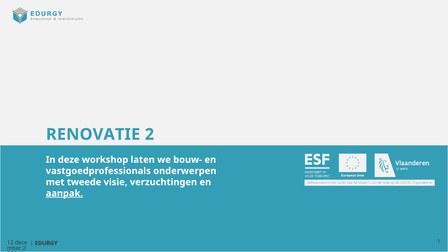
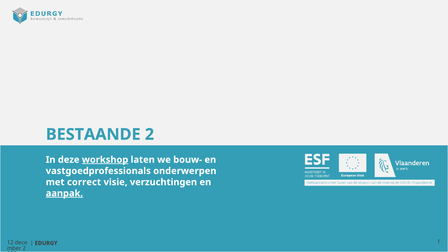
RENOVATIE: RENOVATIE -> BESTAANDE
workshop underline: none -> present
tweede: tweede -> correct
